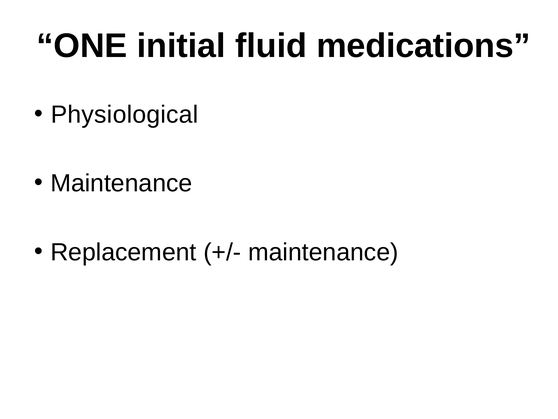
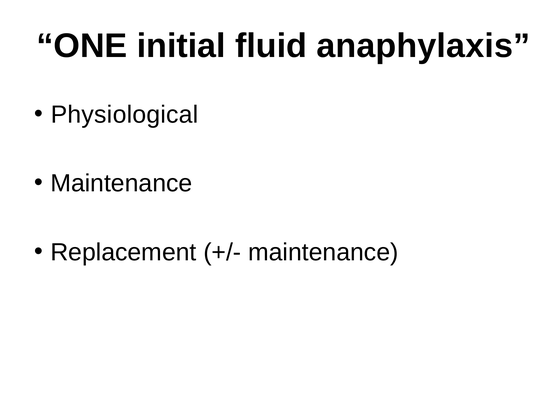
medications: medications -> anaphylaxis
